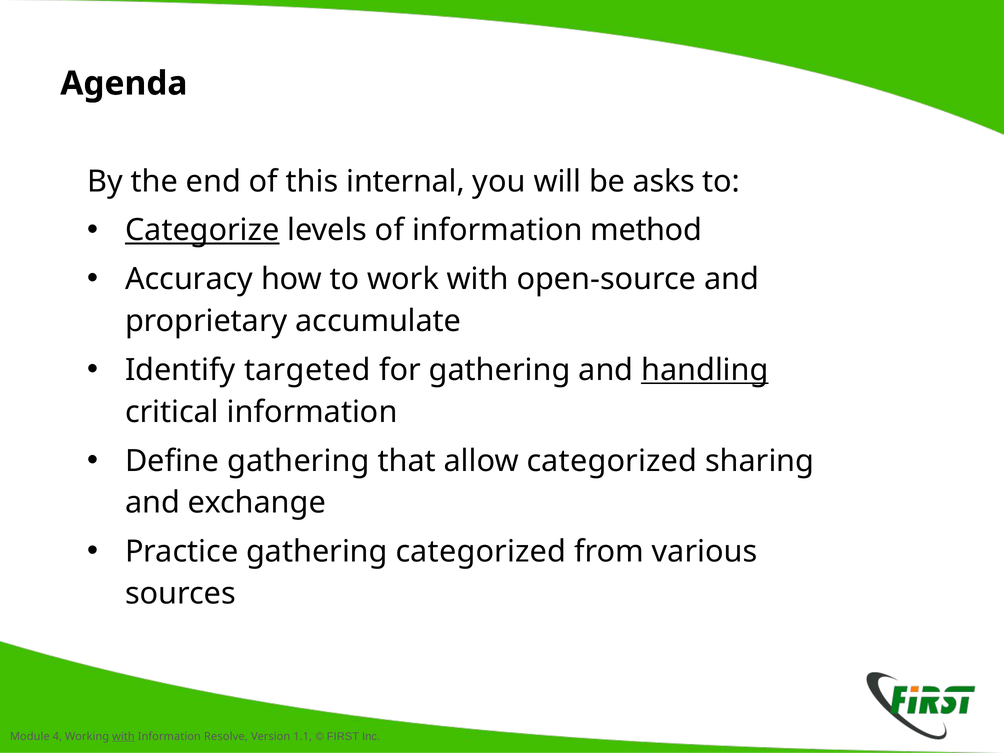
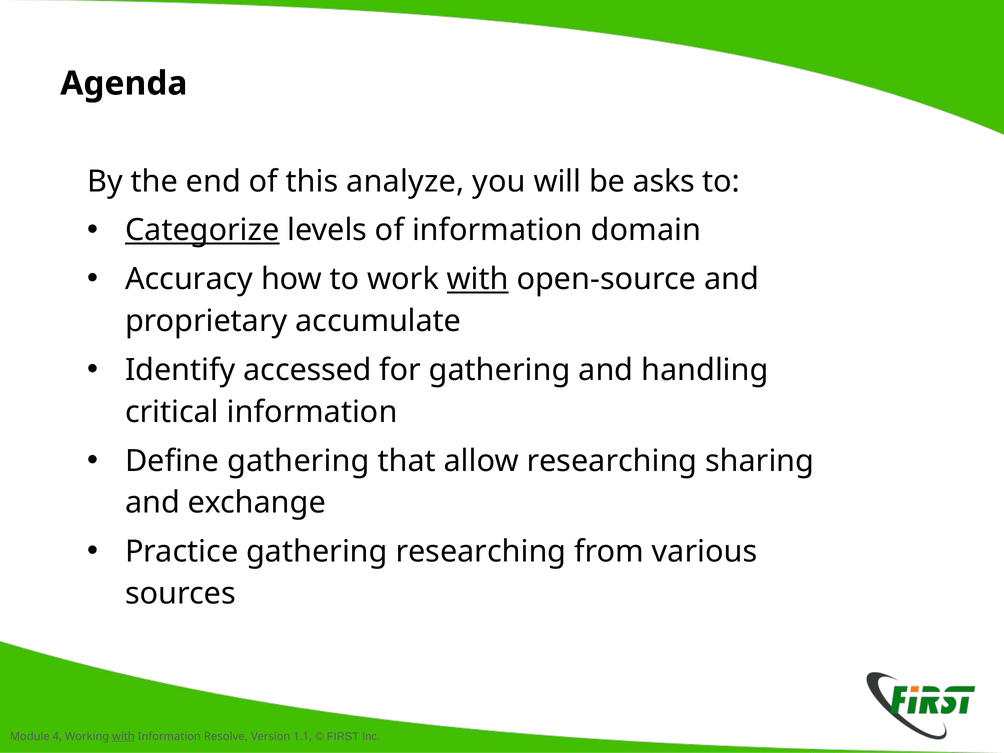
internal: internal -> analyze
method: method -> domain
with at (478, 279) underline: none -> present
targeted: targeted -> accessed
handling underline: present -> none
allow categorized: categorized -> researching
gathering categorized: categorized -> researching
